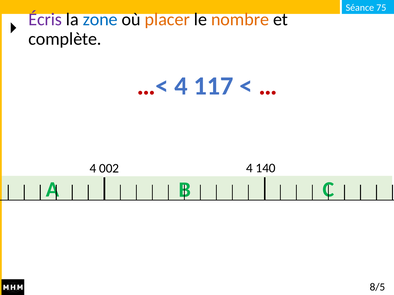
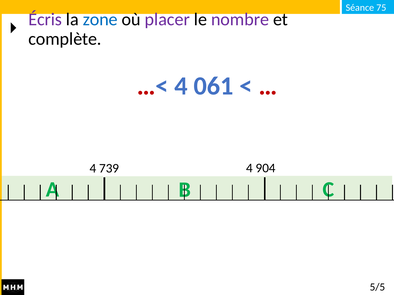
placer colour: orange -> purple
nombre colour: orange -> purple
117: 117 -> 061
002: 002 -> 739
140: 140 -> 904
8/5: 8/5 -> 5/5
